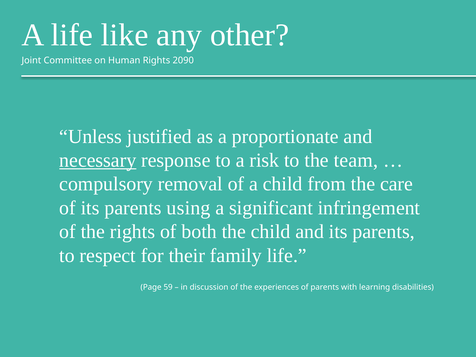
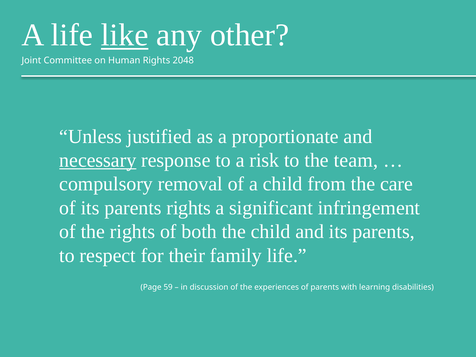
like underline: none -> present
2090: 2090 -> 2048
parents using: using -> rights
